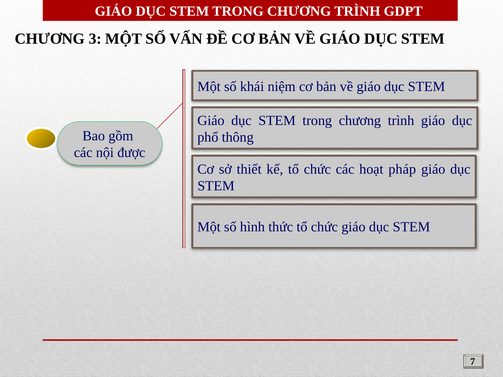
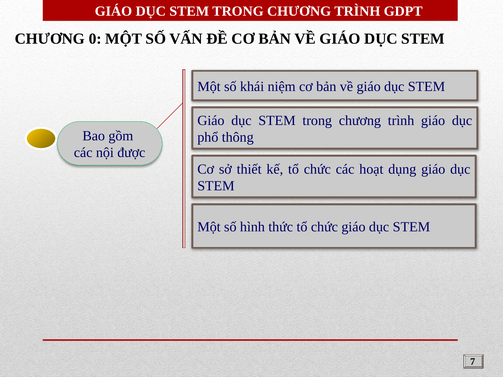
3: 3 -> 0
pháp: pháp -> dụng
